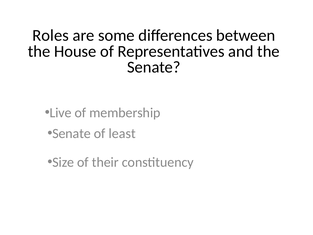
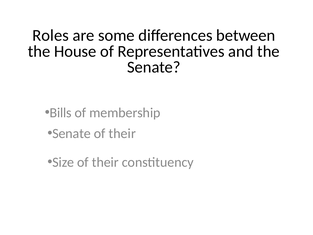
Live: Live -> Bills
least at (122, 133): least -> their
